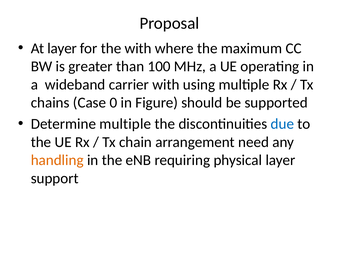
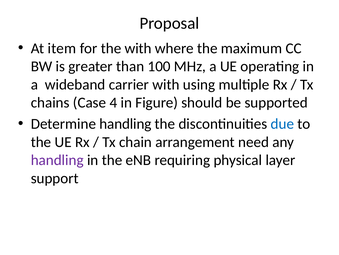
At layer: layer -> item
0: 0 -> 4
Determine multiple: multiple -> handling
handling at (57, 160) colour: orange -> purple
